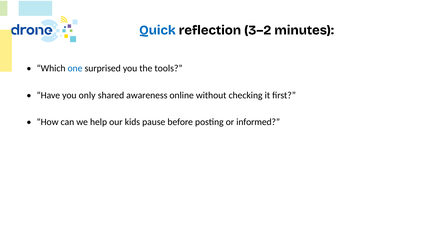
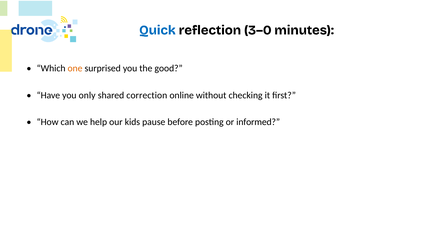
3–2: 3–2 -> 3–0
one colour: blue -> orange
tools: tools -> good
awareness: awareness -> correction
